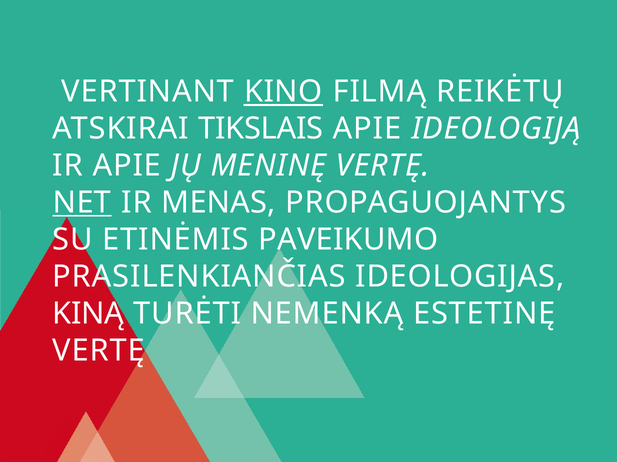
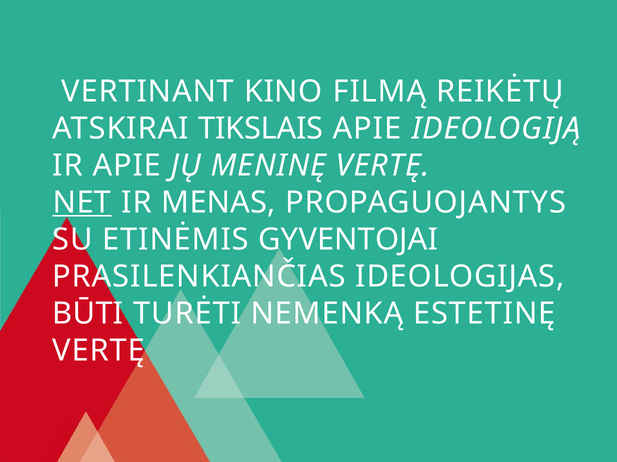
KINO underline: present -> none
PAVEIKUMO: PAVEIKUMO -> GYVENTOJAI
KINĄ: KINĄ -> BŪTI
